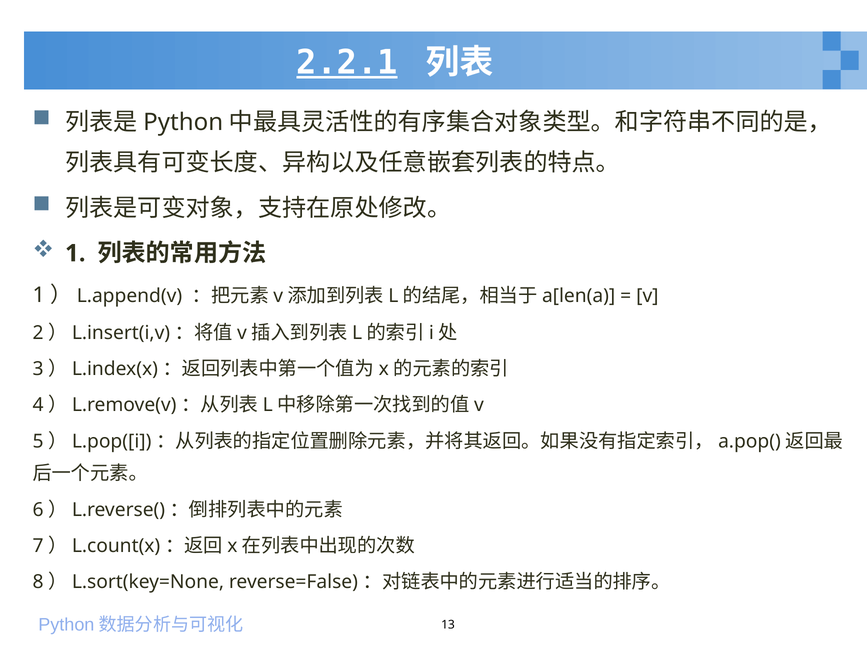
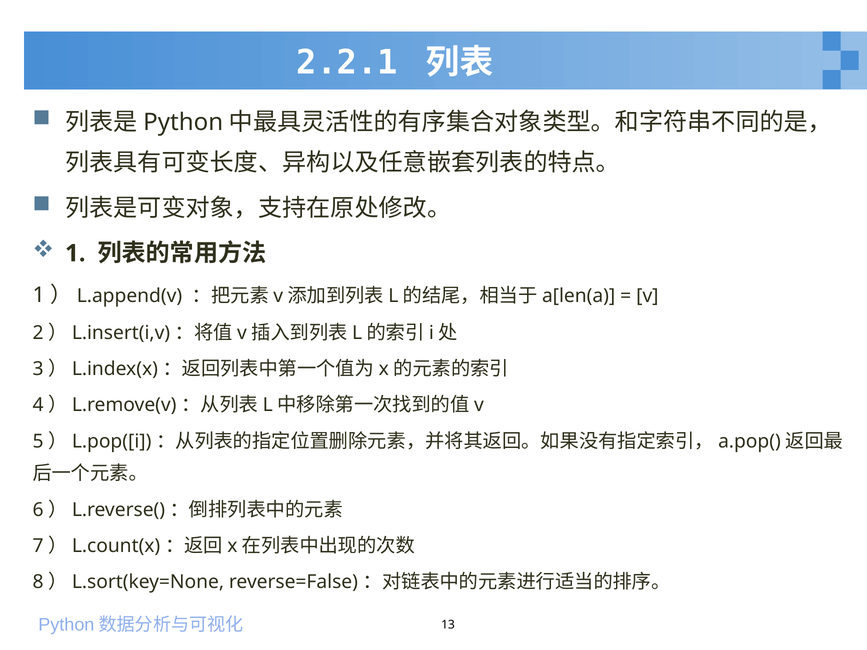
2.2.1 underline: present -> none
